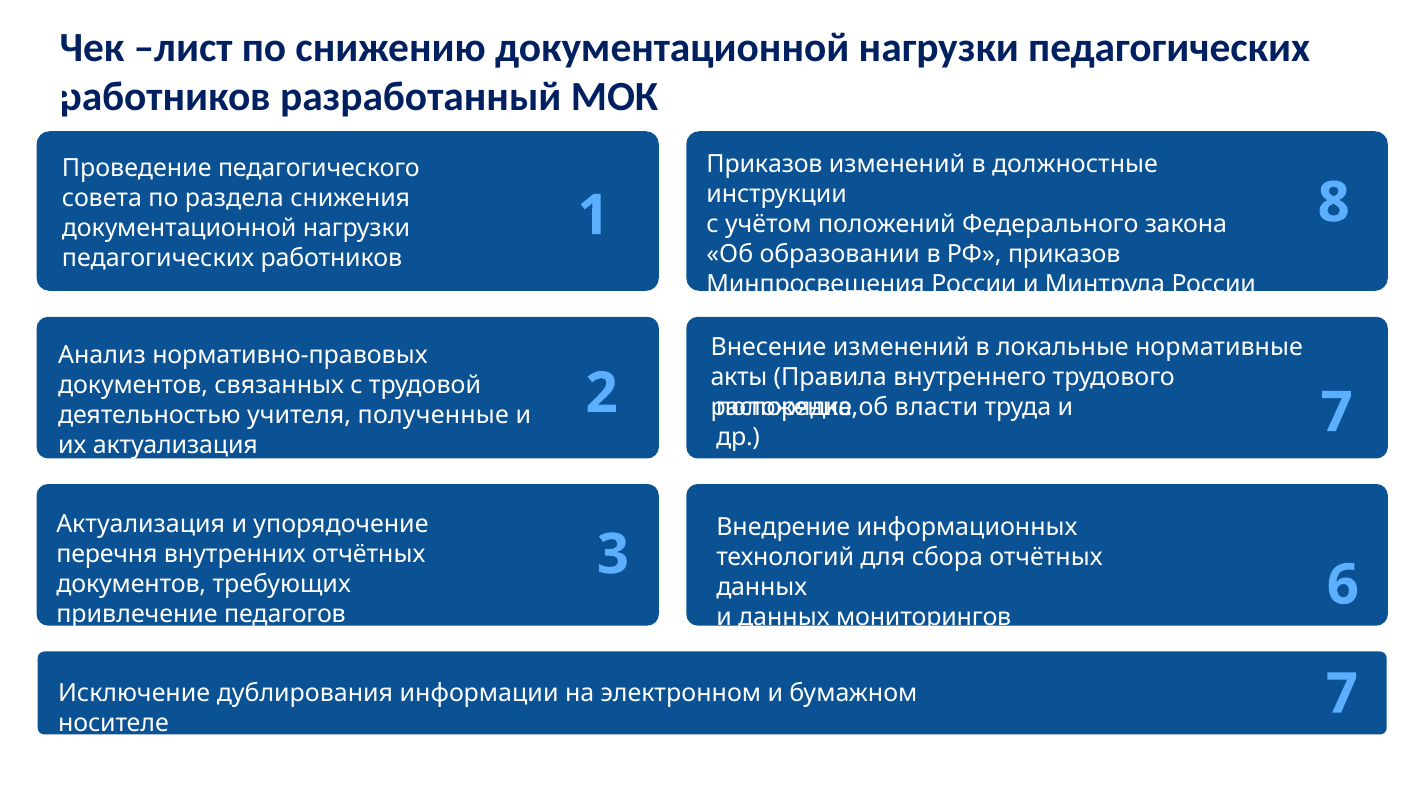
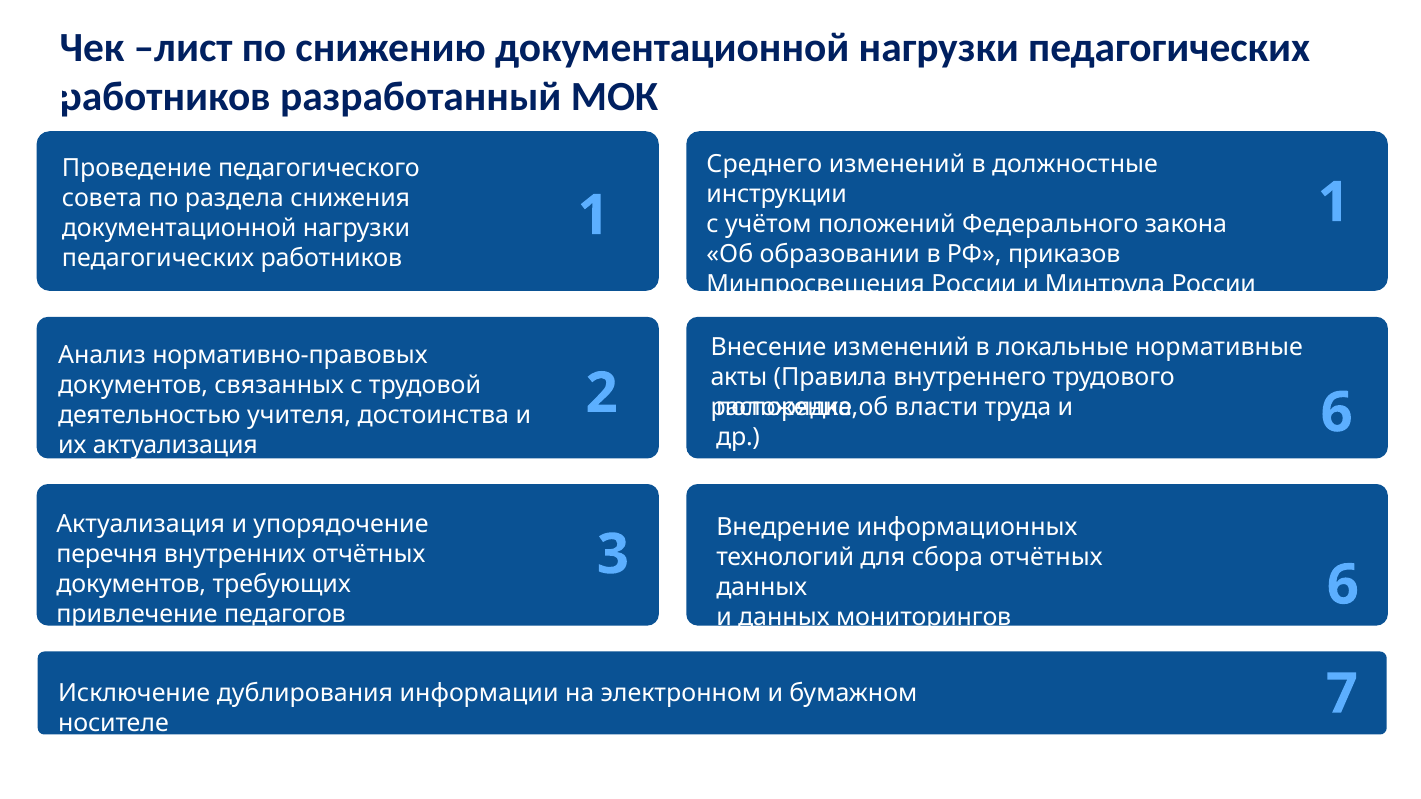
Приказов at (765, 164): Приказов -> Среднего
1 8: 8 -> 1
2 7: 7 -> 6
полученные: полученные -> достоинства
